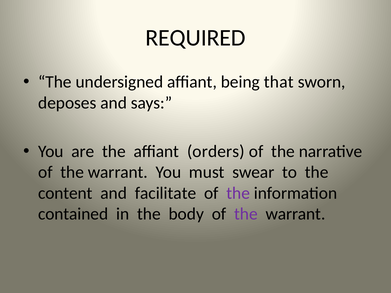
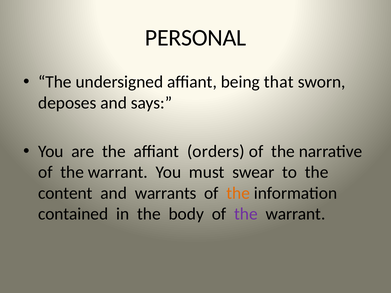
REQUIRED: REQUIRED -> PERSONAL
facilitate: facilitate -> warrants
the at (238, 193) colour: purple -> orange
